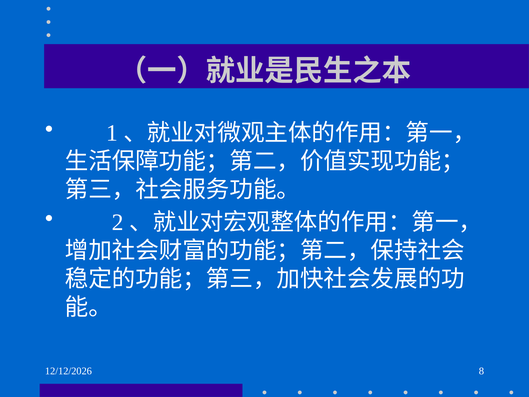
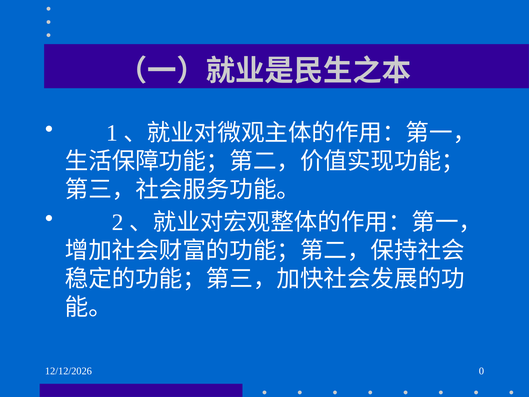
8: 8 -> 0
